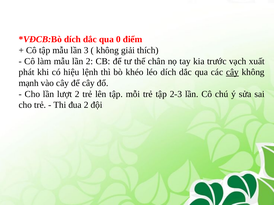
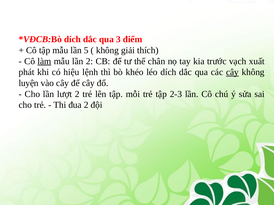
0: 0 -> 3
3: 3 -> 5
làm underline: none -> present
mạnh: mạnh -> luyện
